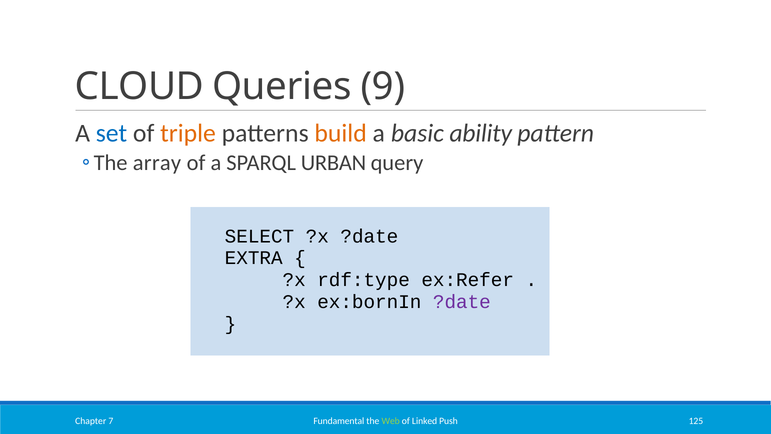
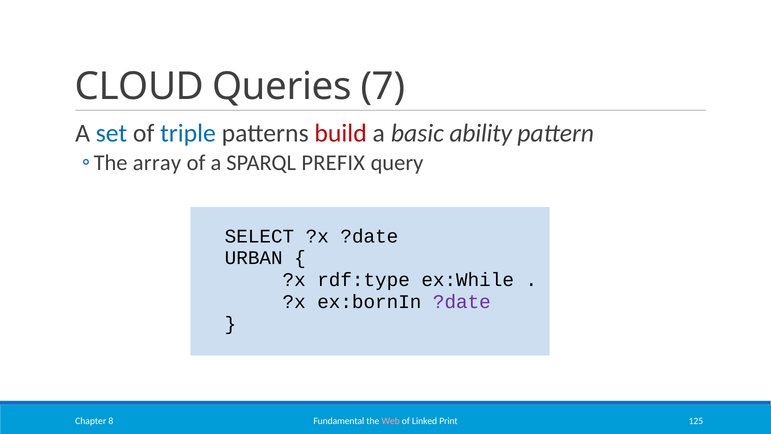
9: 9 -> 7
triple colour: orange -> blue
build colour: orange -> red
URBAN: URBAN -> PREFIX
EXTRA: EXTRA -> URBAN
ex:Refer: ex:Refer -> ex:While
Web colour: light green -> pink
Push: Push -> Print
7: 7 -> 8
